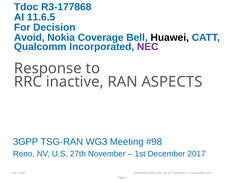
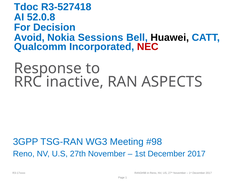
R3-177868: R3-177868 -> R3-527418
11.6.5: 11.6.5 -> 52.0.8
Coverage: Coverage -> Sessions
NEC colour: purple -> red
